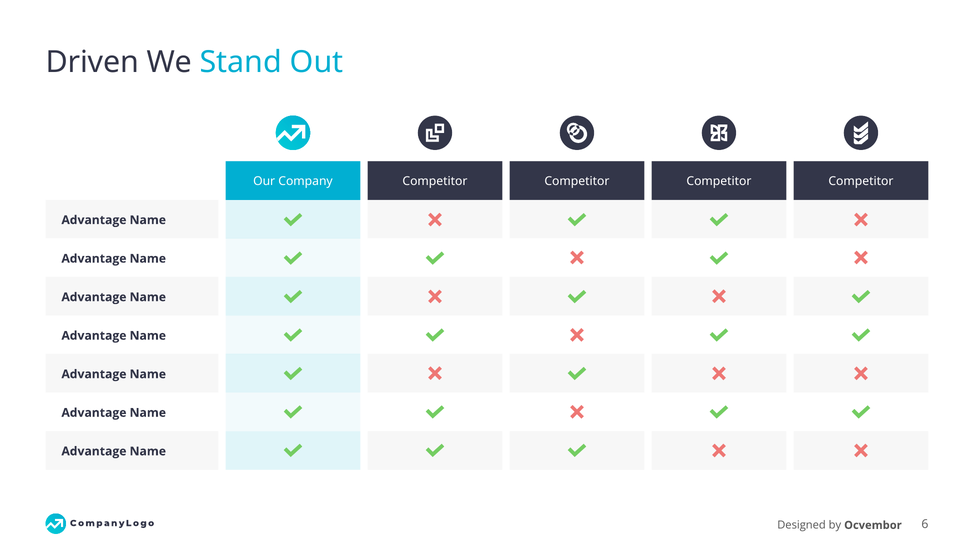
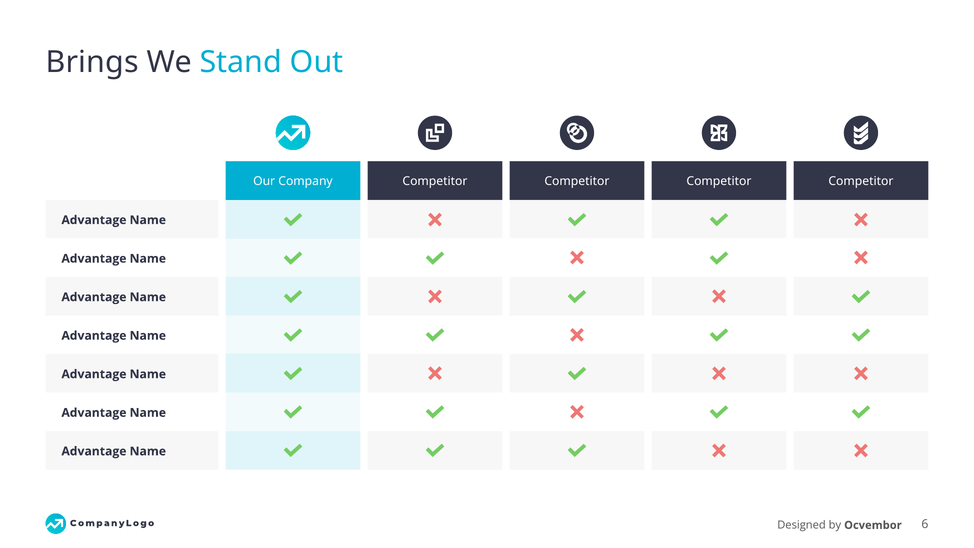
Driven: Driven -> Brings
